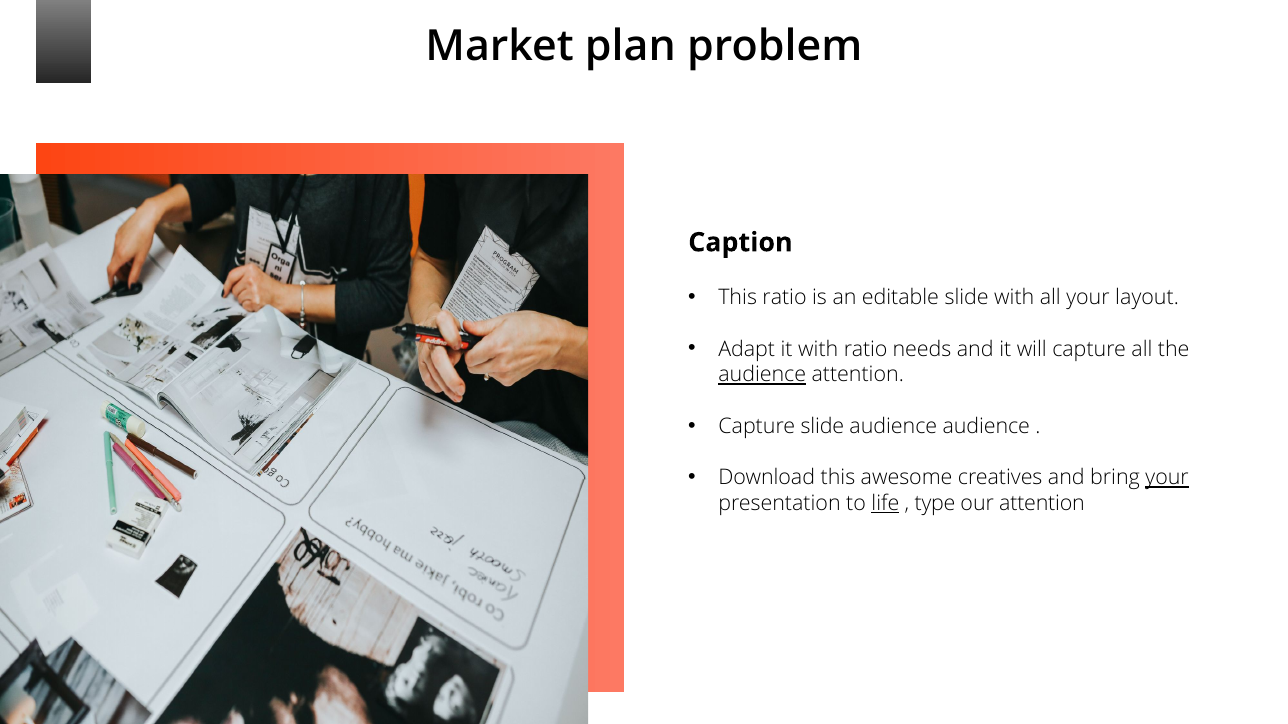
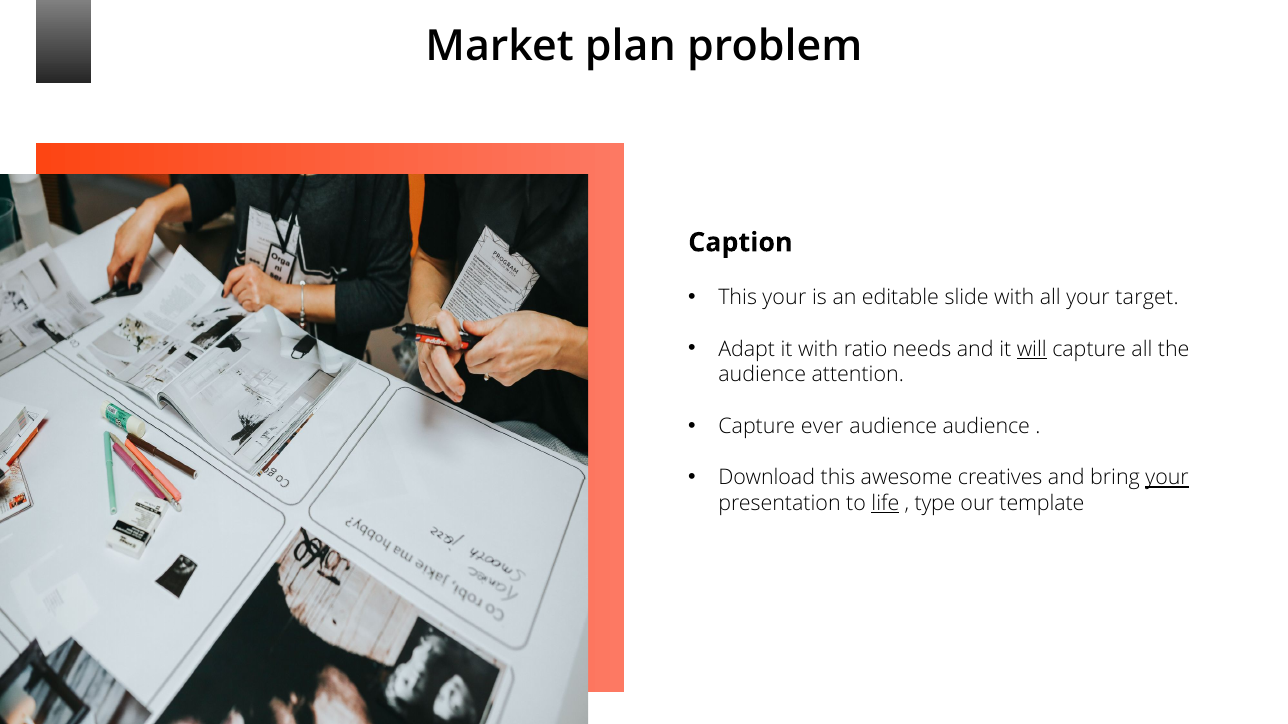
This ratio: ratio -> your
layout: layout -> target
will underline: none -> present
audience at (762, 375) underline: present -> none
Capture slide: slide -> ever
our attention: attention -> template
